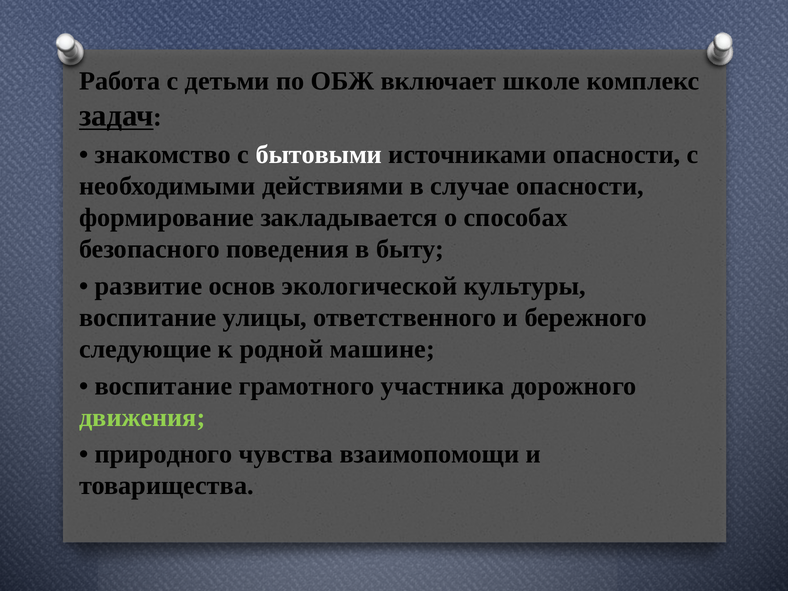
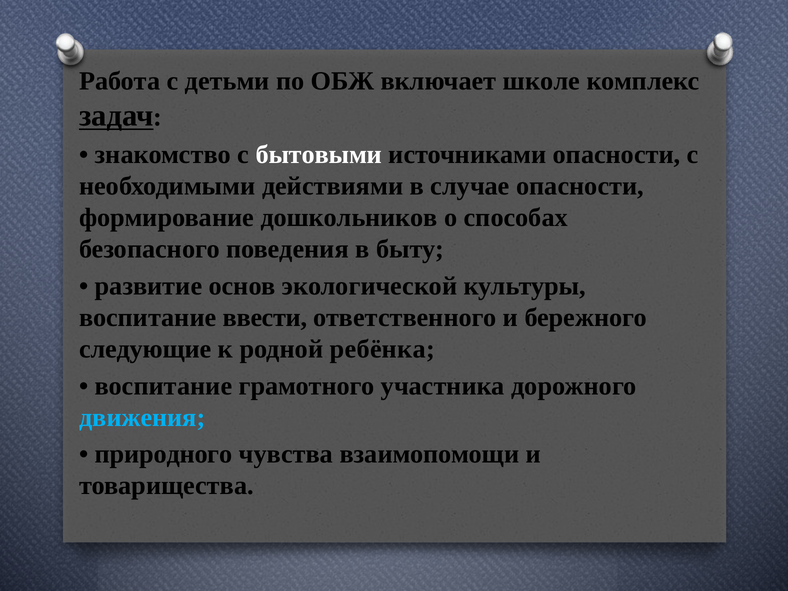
закладывается: закладывается -> дошкольников
улицы: улицы -> ввести
машине: машине -> ребёнка
движения colour: light green -> light blue
